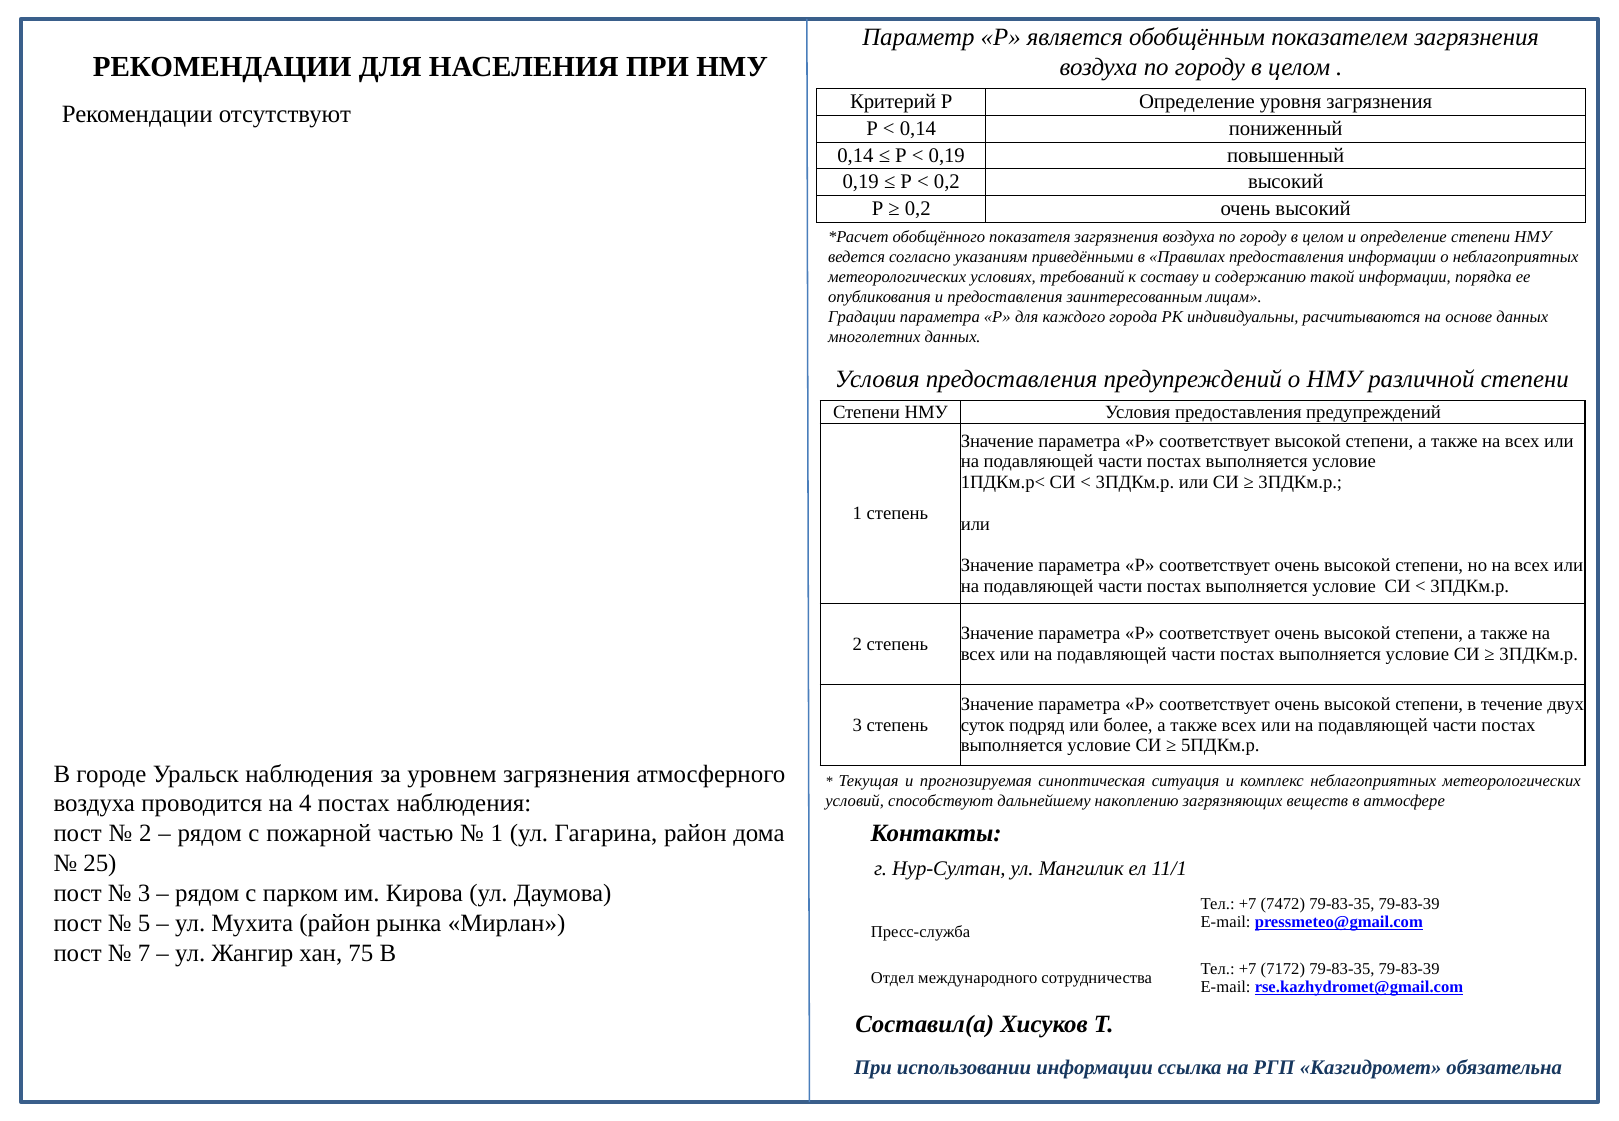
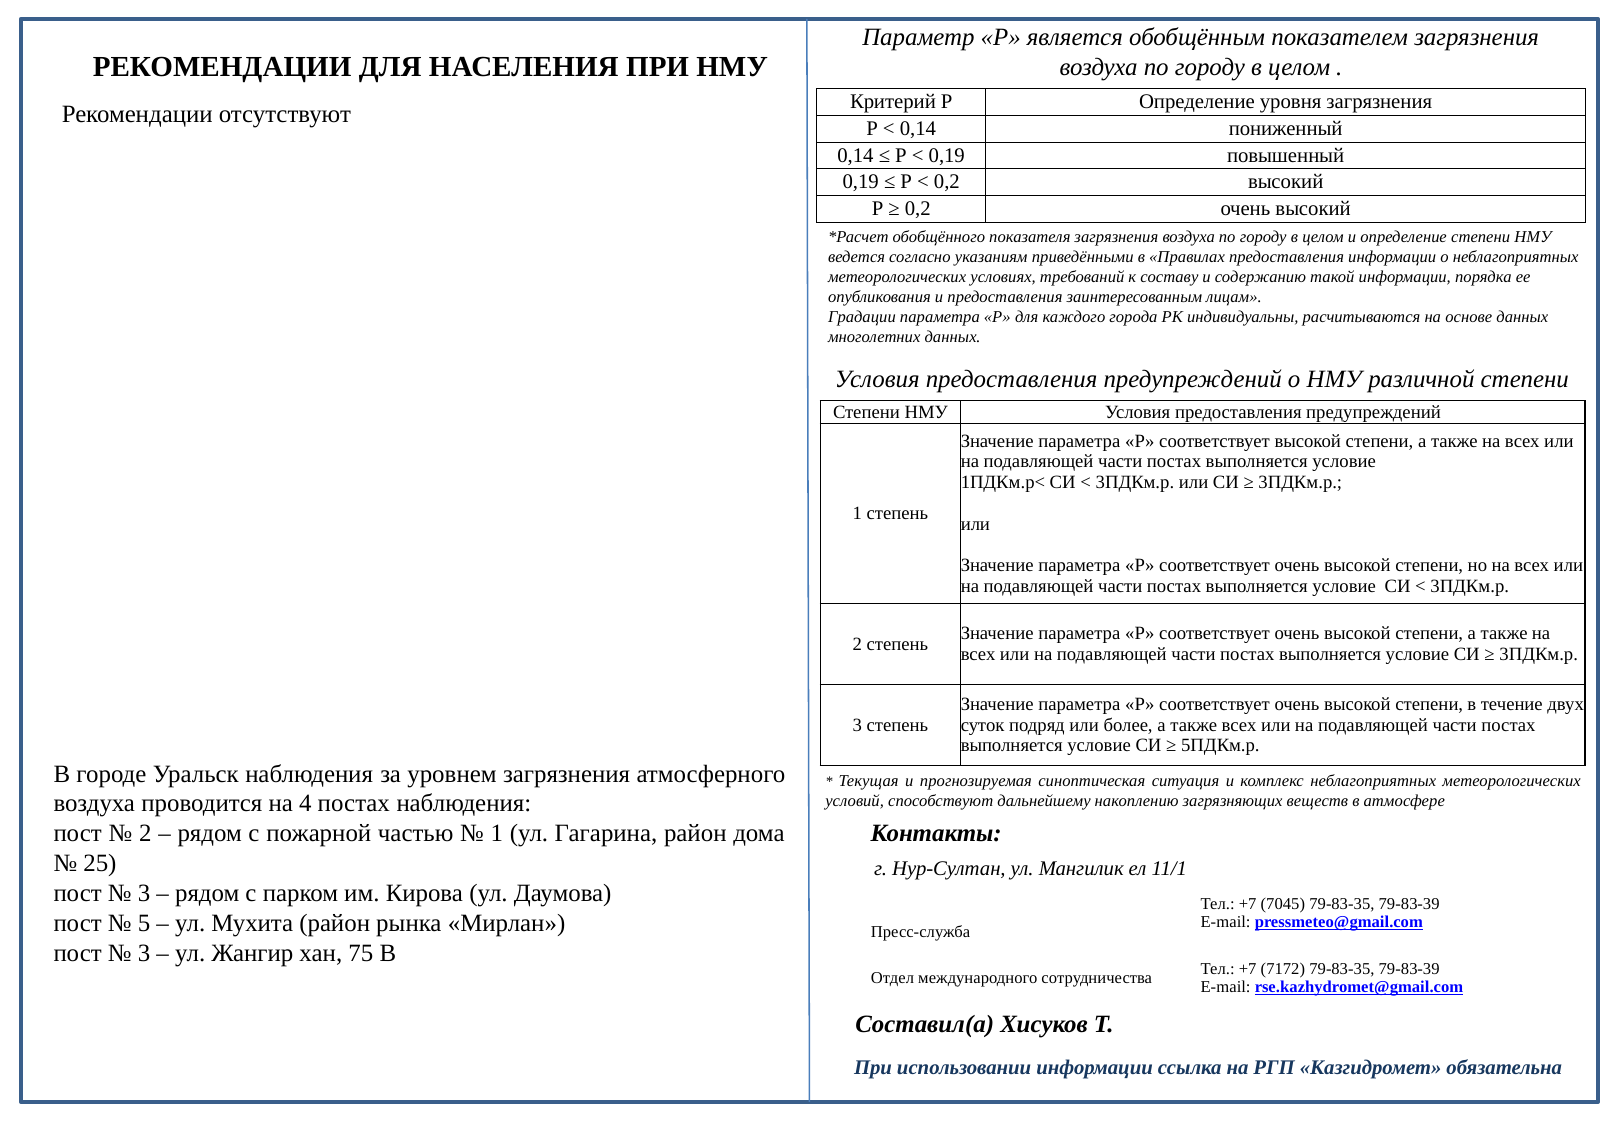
7472: 7472 -> 7045
7 at (144, 953): 7 -> 3
